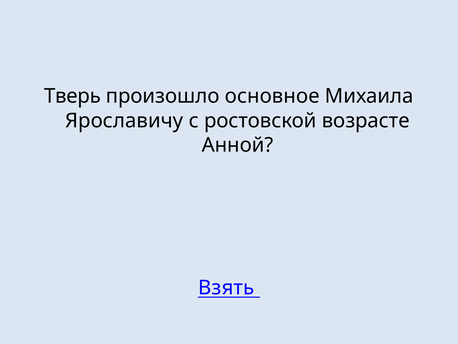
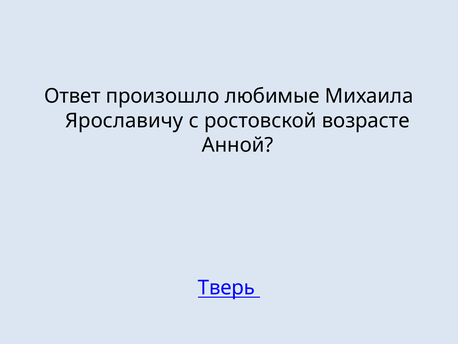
Тверь: Тверь -> Ответ
основное: основное -> любимые
Взять: Взять -> Тверь
